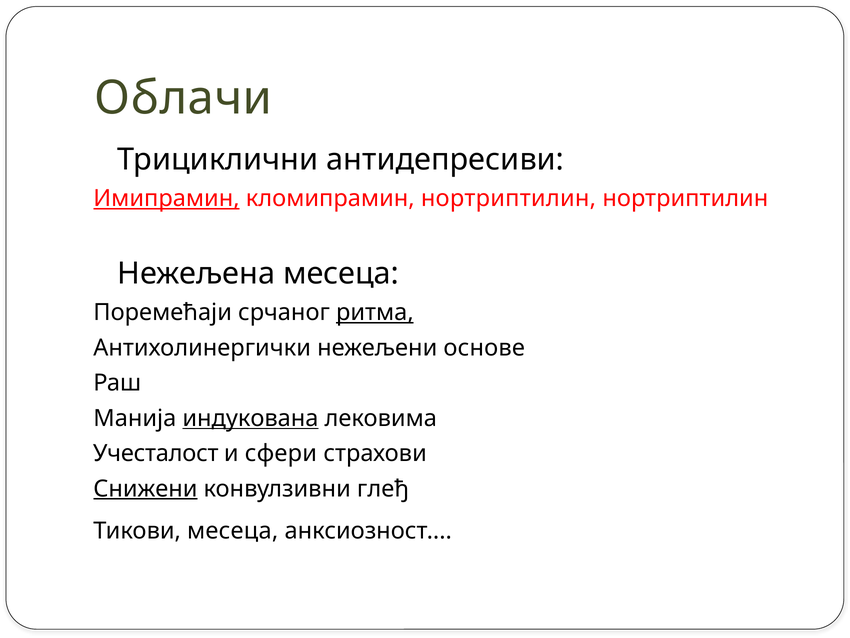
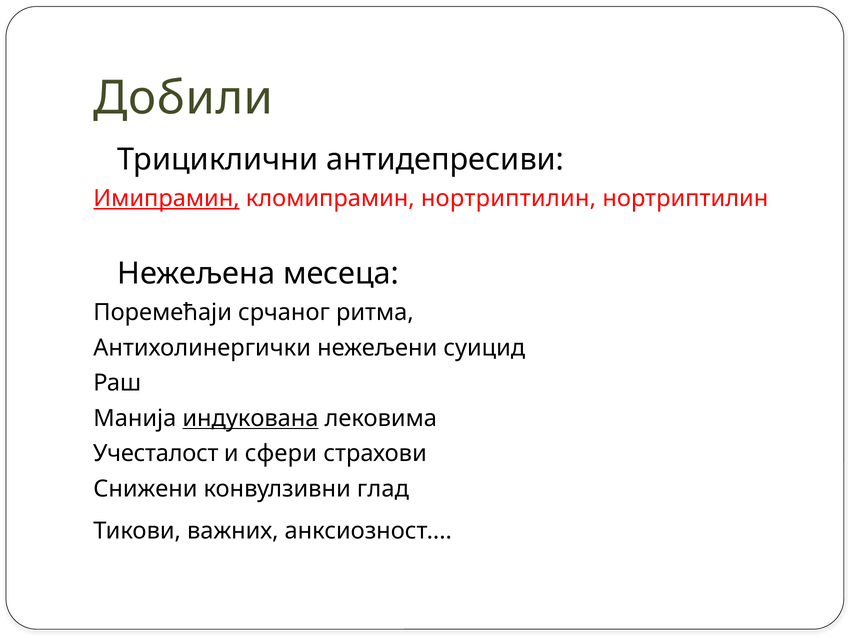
Облачи: Облачи -> Добили
ритма underline: present -> none
основе: основе -> суицид
Снижени underline: present -> none
глеђ: глеђ -> глад
Тикови месеца: месеца -> важних
